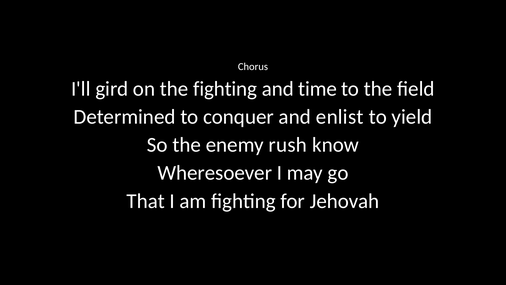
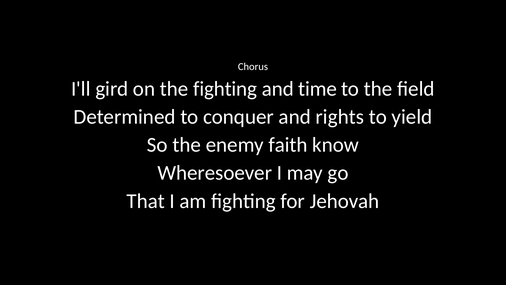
enlist: enlist -> rights
rush: rush -> faith
